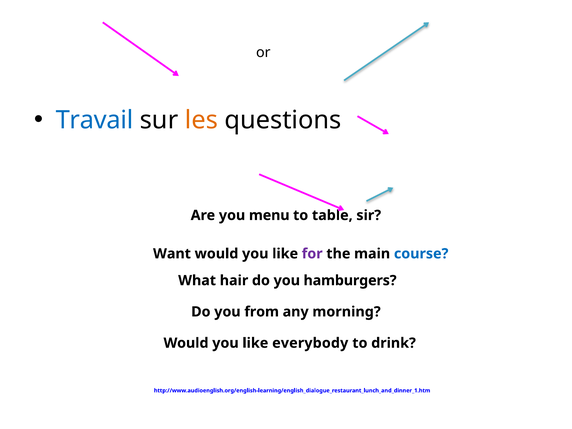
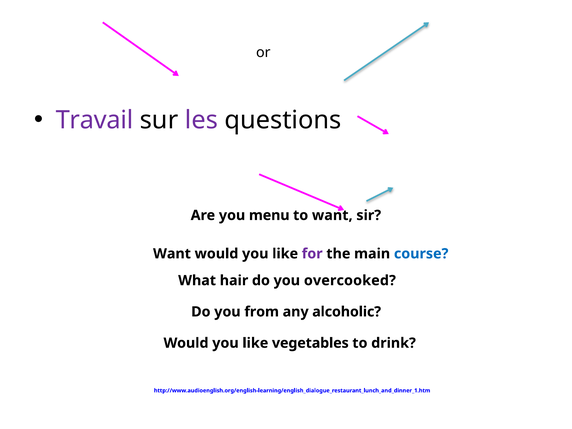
Travail colour: blue -> purple
les colour: orange -> purple
to table: table -> want
hamburgers: hamburgers -> overcooked
morning: morning -> alcoholic
everybody: everybody -> vegetables
